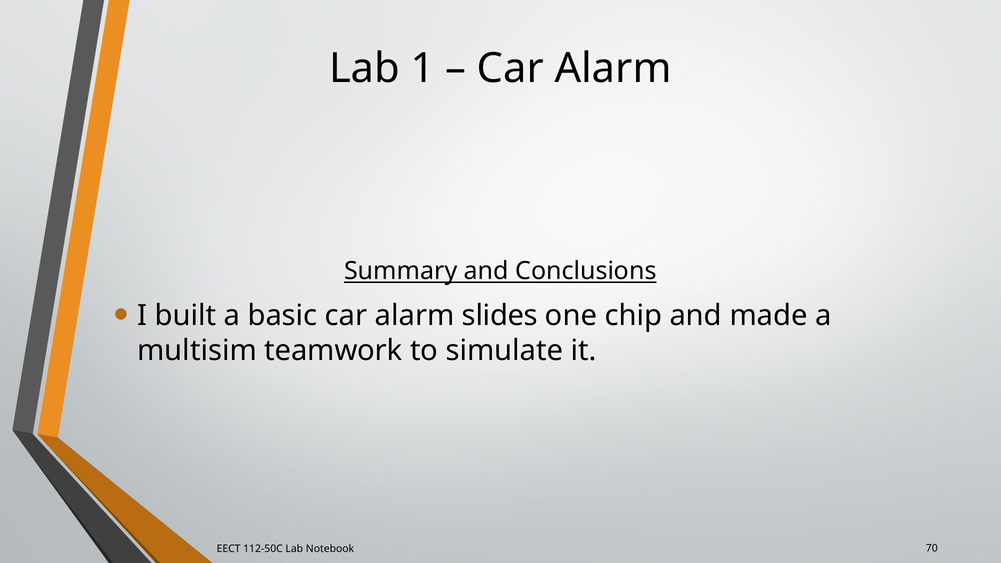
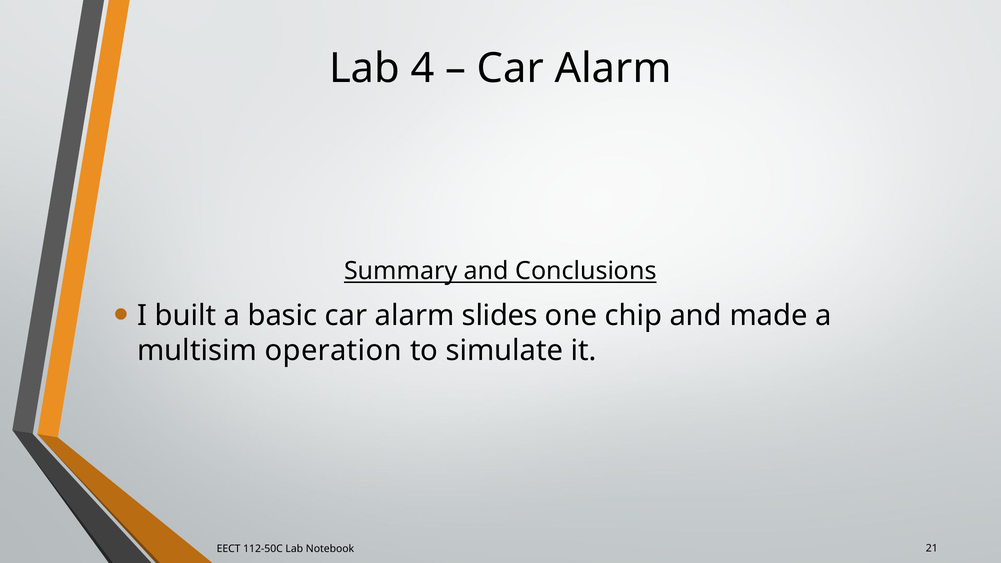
1: 1 -> 4
teamwork: teamwork -> operation
70: 70 -> 21
